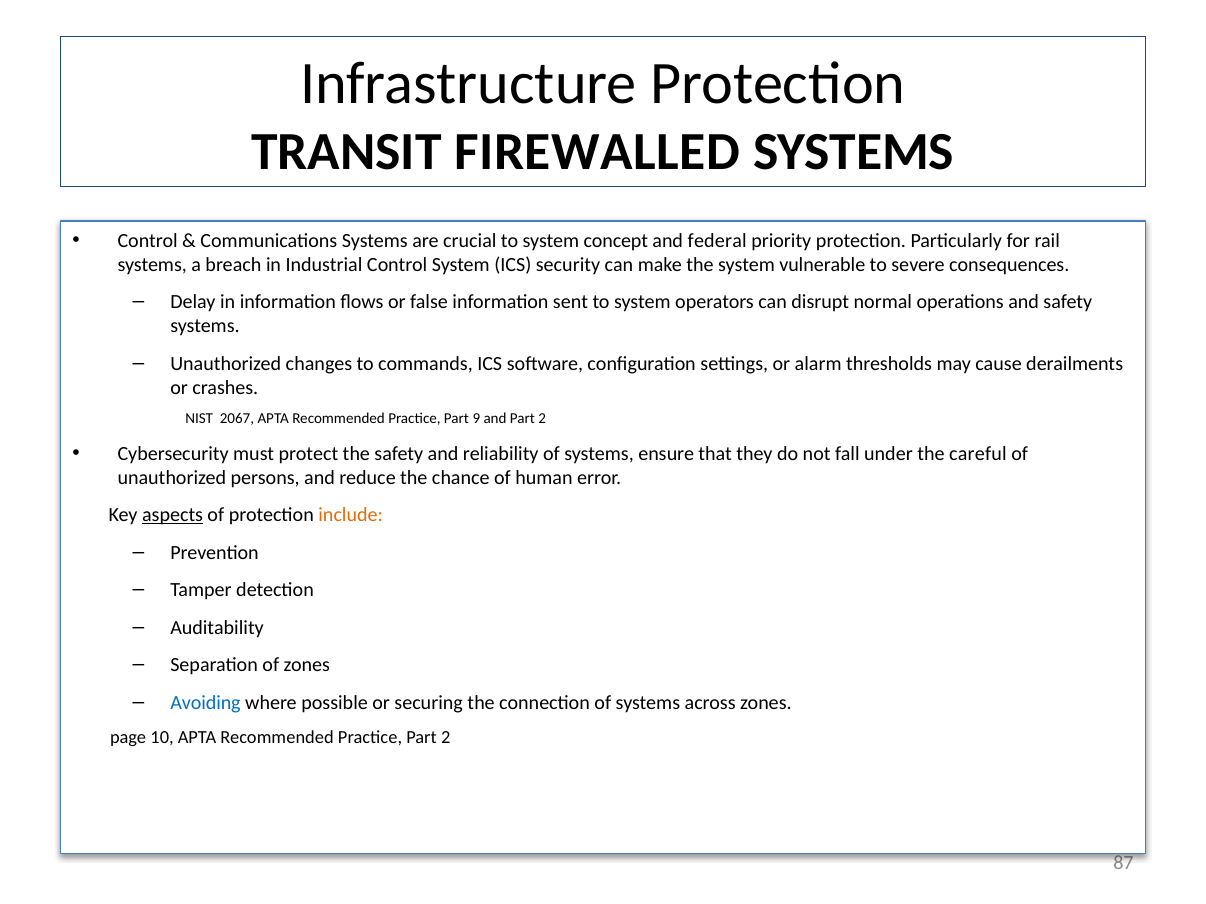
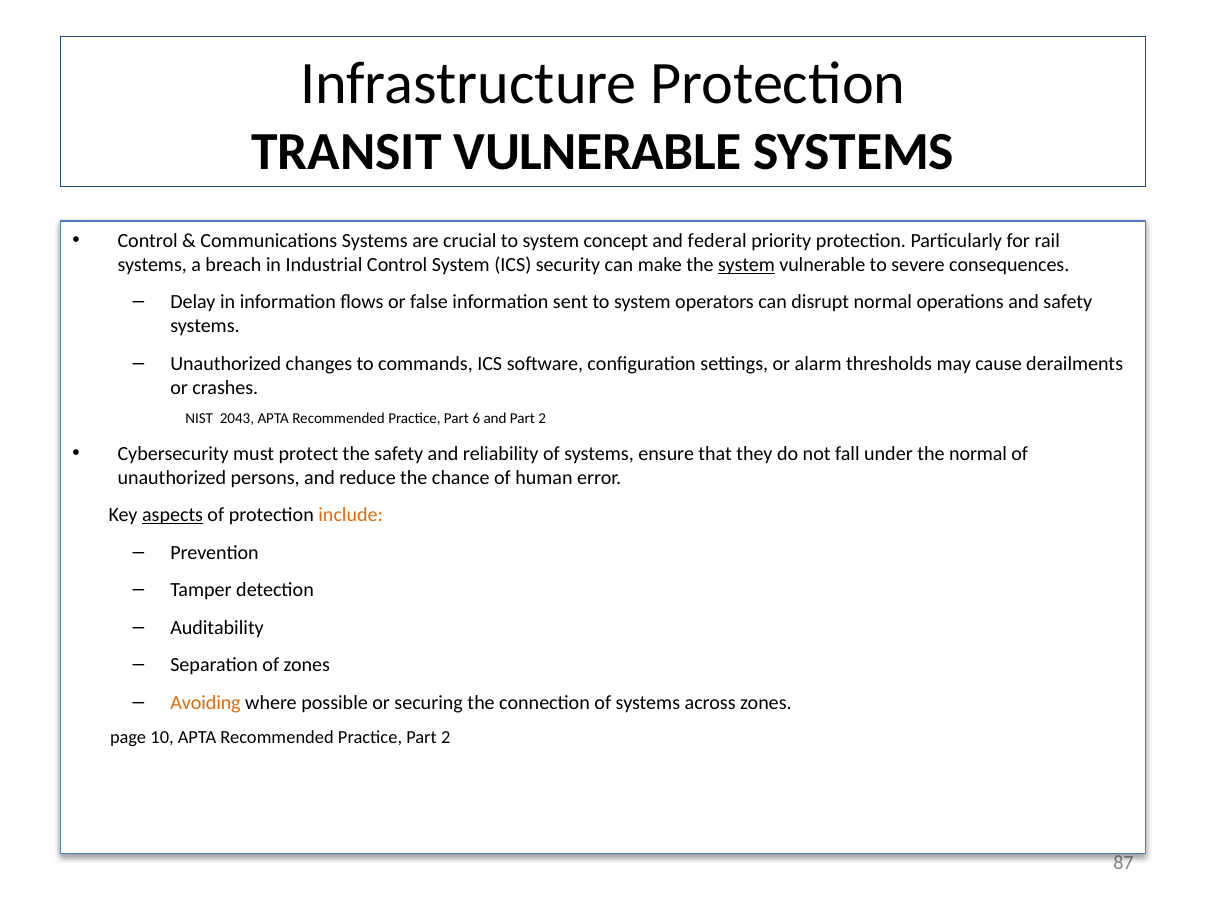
TRANSIT FIREWALLED: FIREWALLED -> VULNERABLE
system at (746, 265) underline: none -> present
2067: 2067 -> 2043
9: 9 -> 6
the careful: careful -> normal
Avoiding colour: blue -> orange
